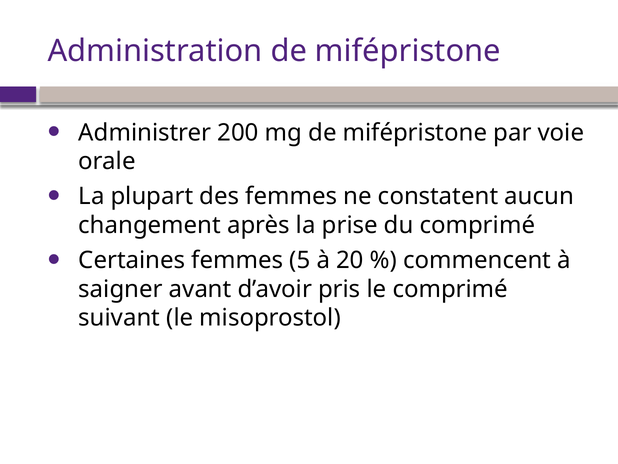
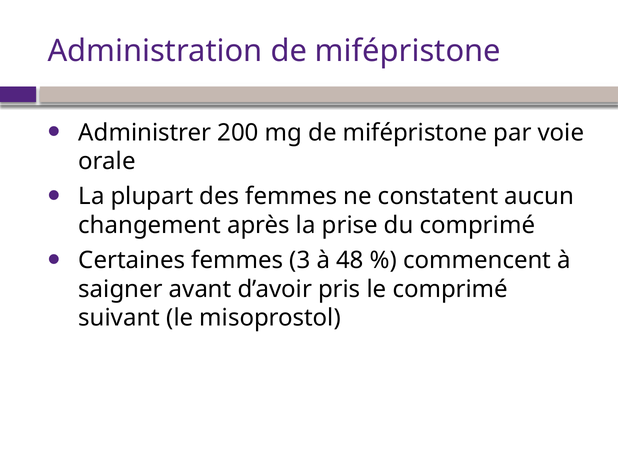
5: 5 -> 3
20: 20 -> 48
